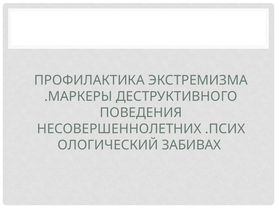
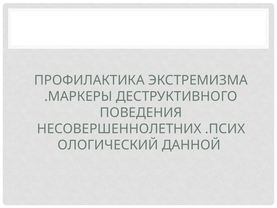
ЗАБИВАХ: ЗАБИВАХ -> ДАННОЙ
